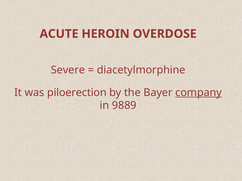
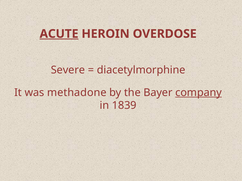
ACUTE underline: none -> present
piloerection: piloerection -> methadone
9889: 9889 -> 1839
